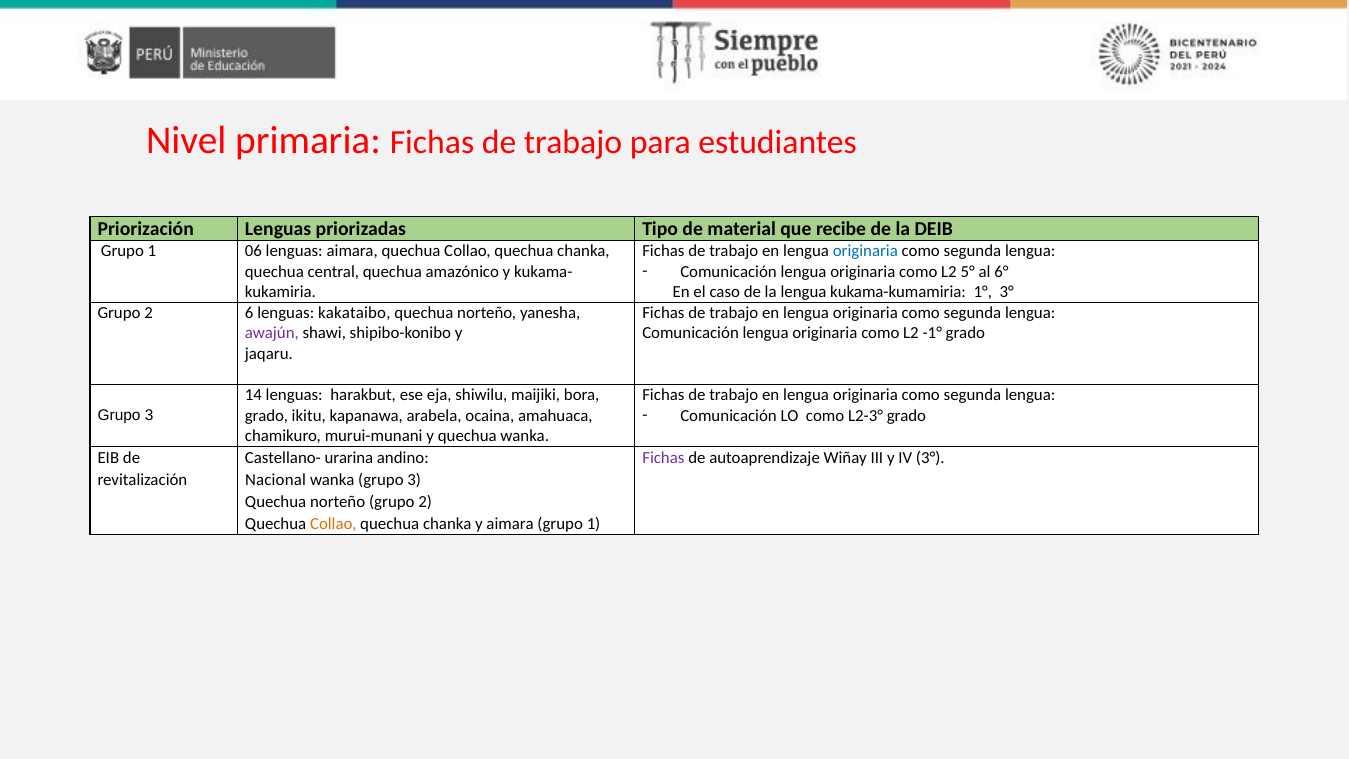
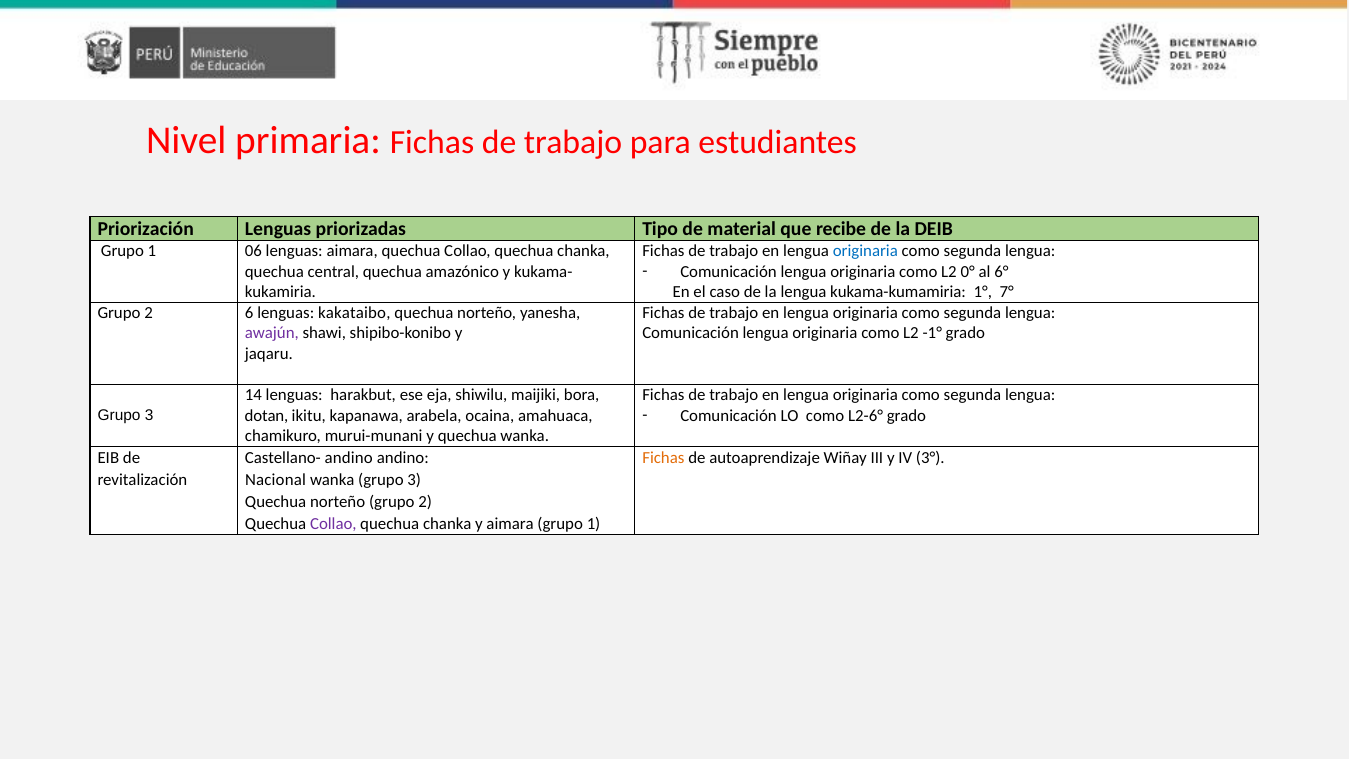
5°: 5° -> 0°
1° 3°: 3° -> 7°
L2-3°: L2-3° -> L2-6°
grado at (266, 415): grado -> dotan
Castellano- urarina: urarina -> andino
Fichas at (663, 458) colour: purple -> orange
Collao at (333, 524) colour: orange -> purple
